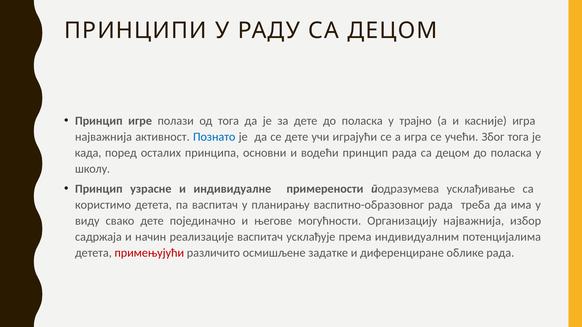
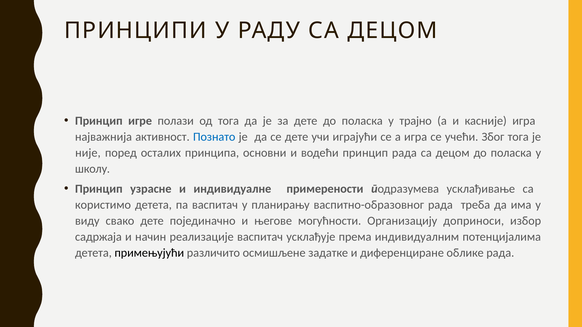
када: када -> није
Организацију најважнија: најважнија -> доприноси
примењујући colour: red -> black
